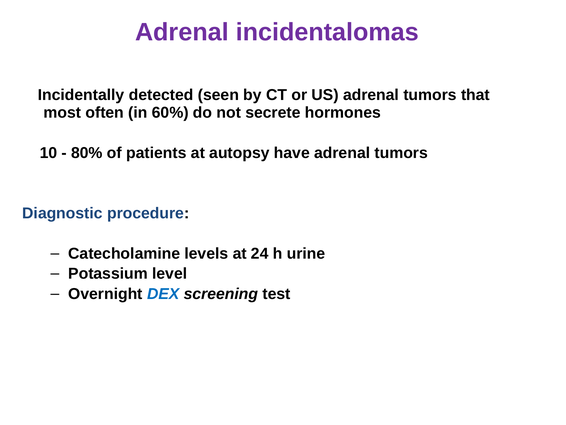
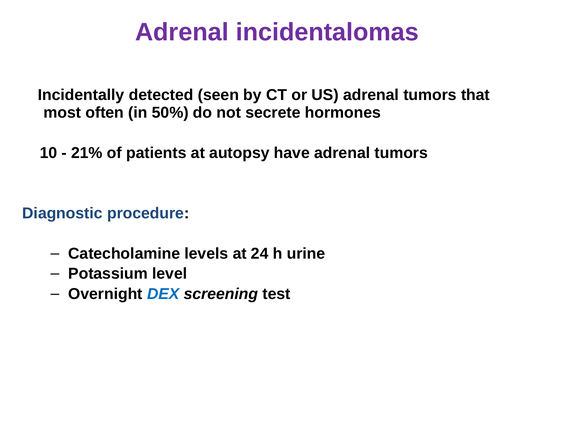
60%: 60% -> 50%
80%: 80% -> 21%
